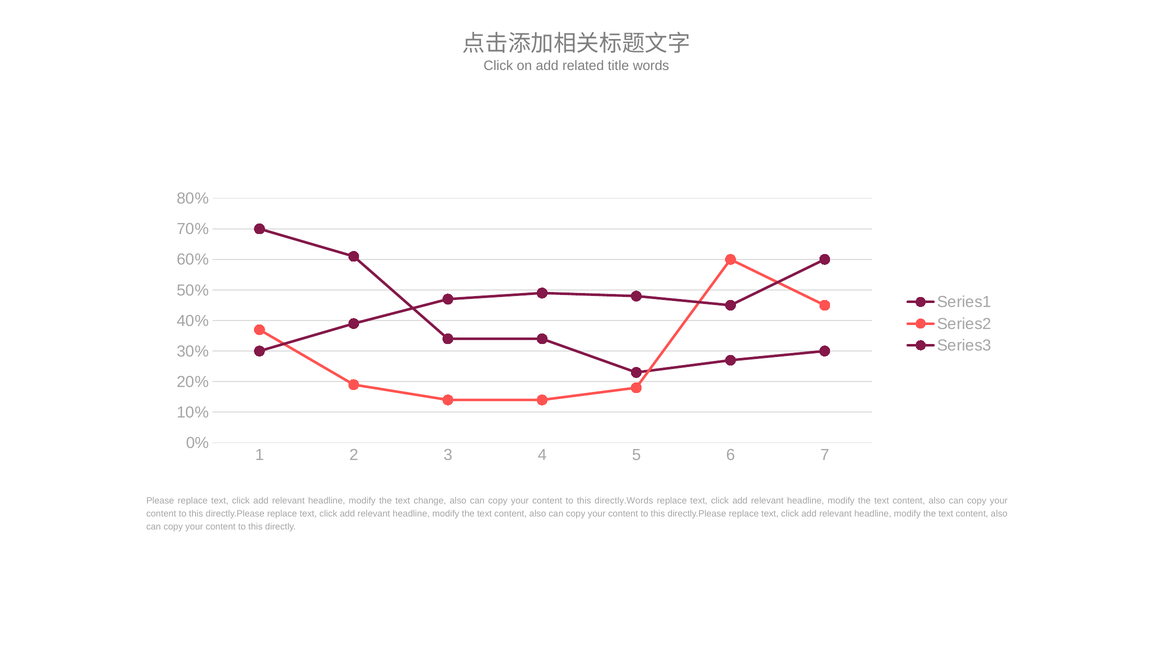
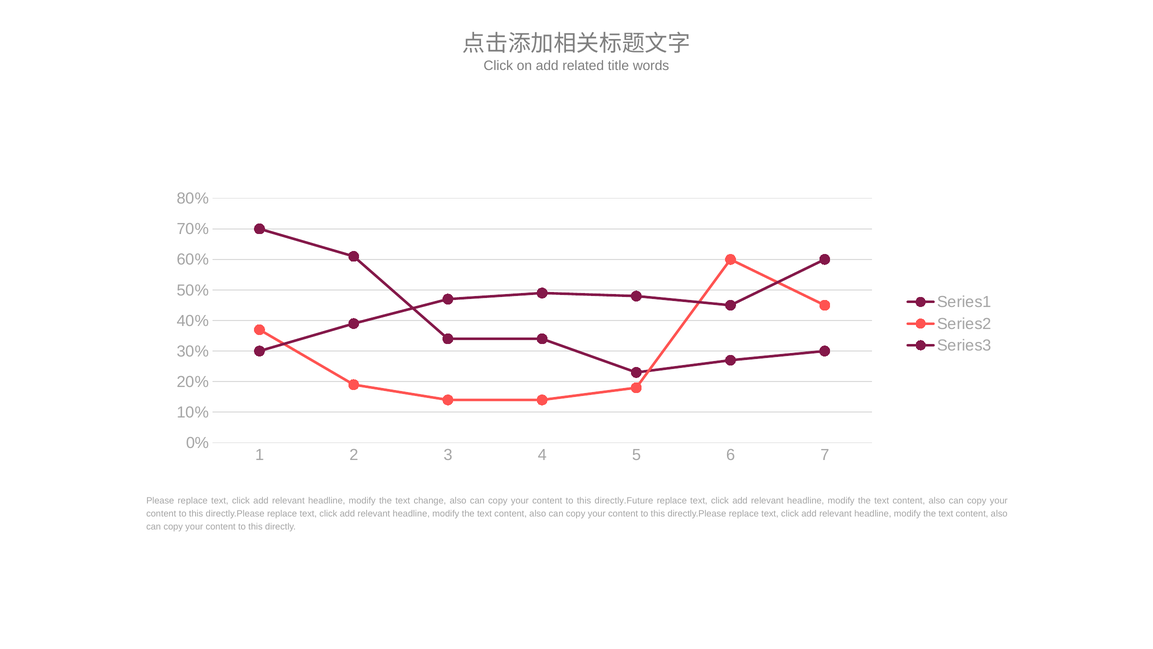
directly.Words: directly.Words -> directly.Future
